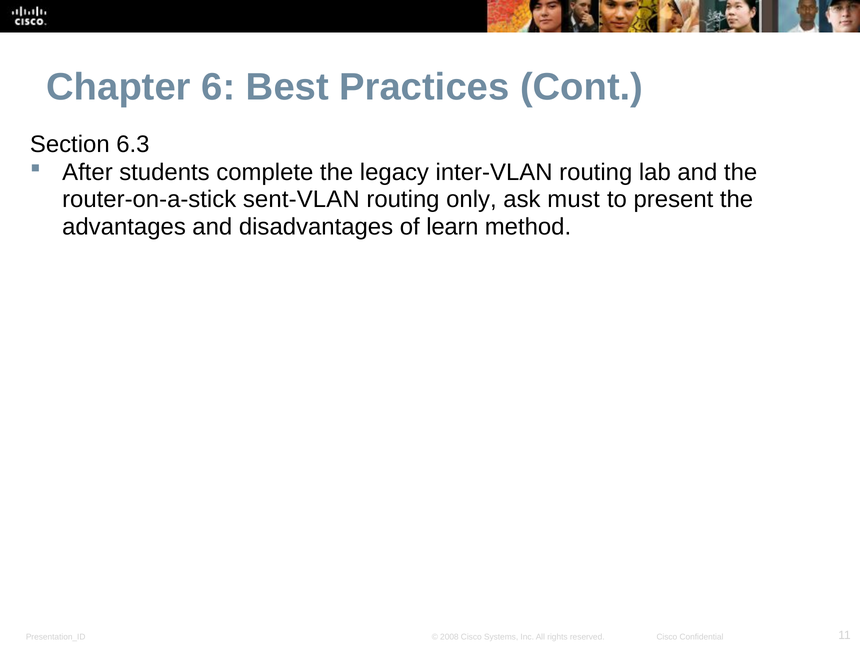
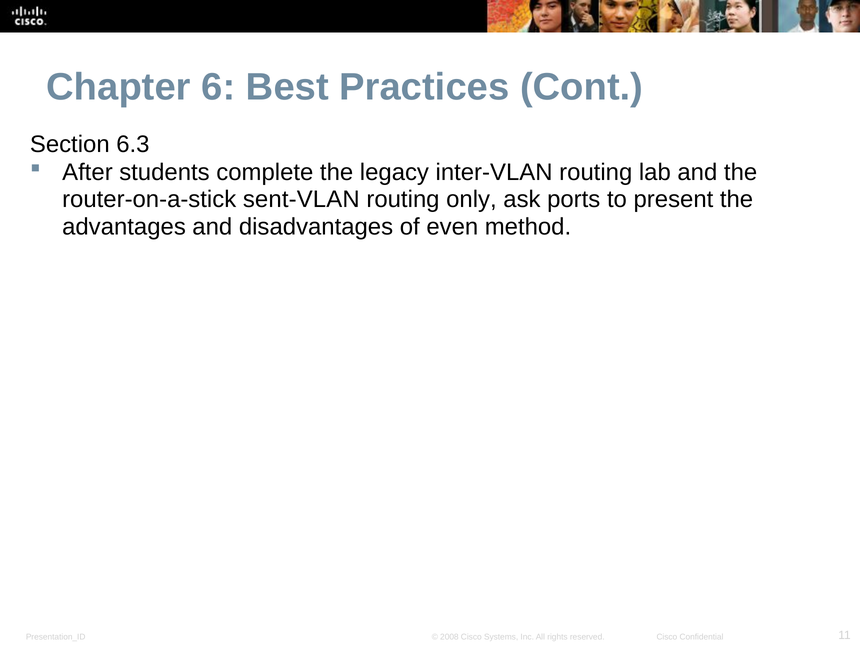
must: must -> ports
learn: learn -> even
